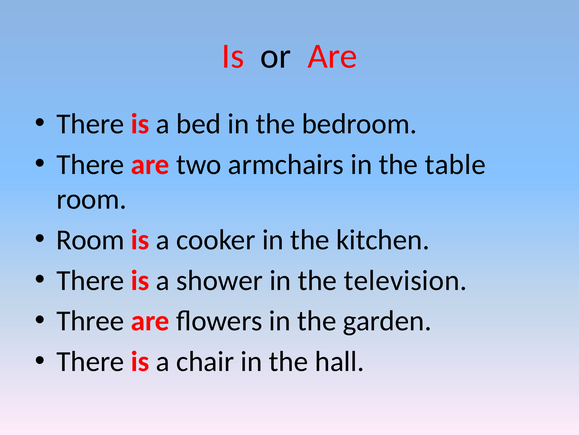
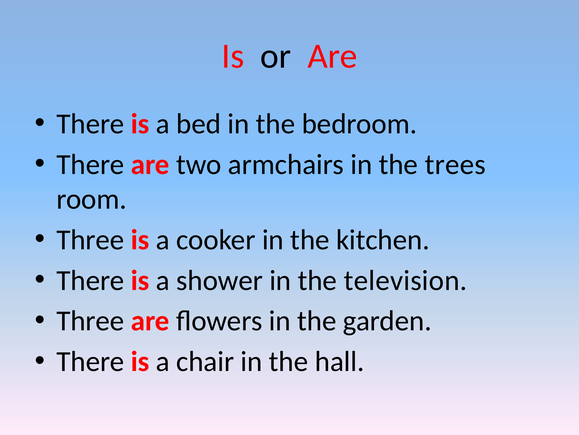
table: table -> trees
Room at (90, 239): Room -> Three
